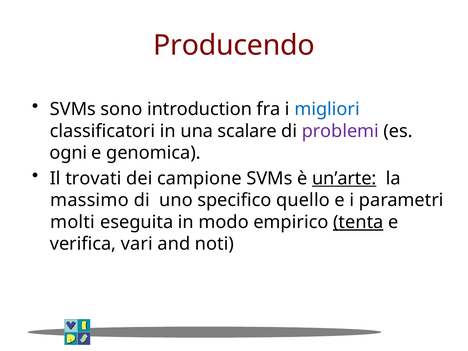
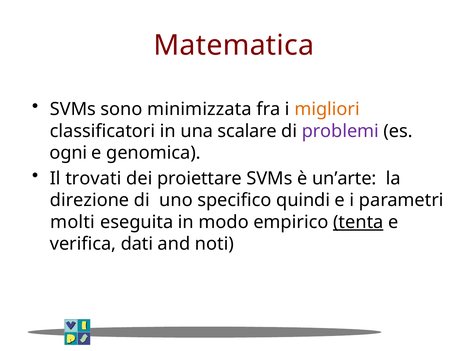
Producendo: Producendo -> Matematica
introduction: introduction -> minimizzata
migliori colour: blue -> orange
campione: campione -> proiettare
un’arte underline: present -> none
massimo: massimo -> direzione
quello: quello -> quindi
vari: vari -> dati
